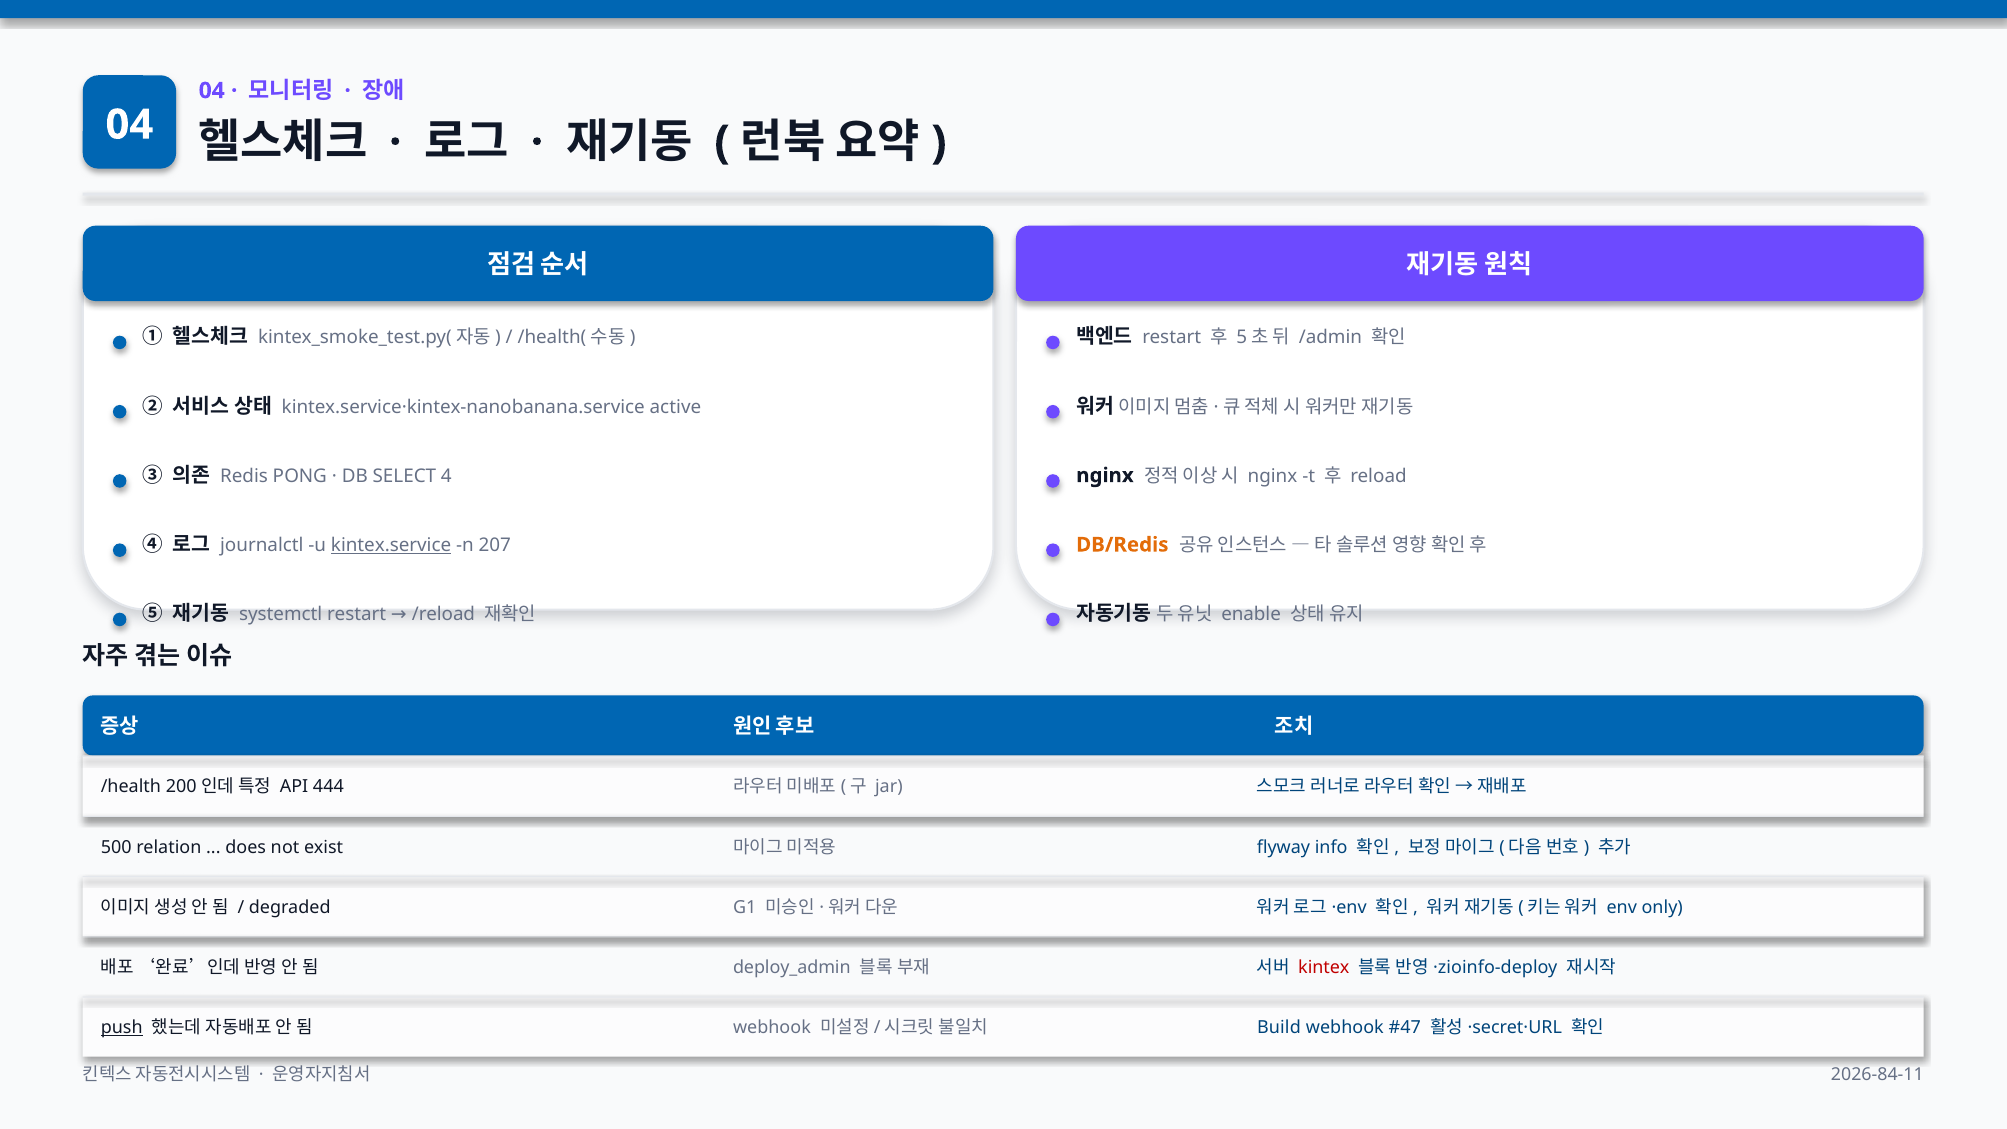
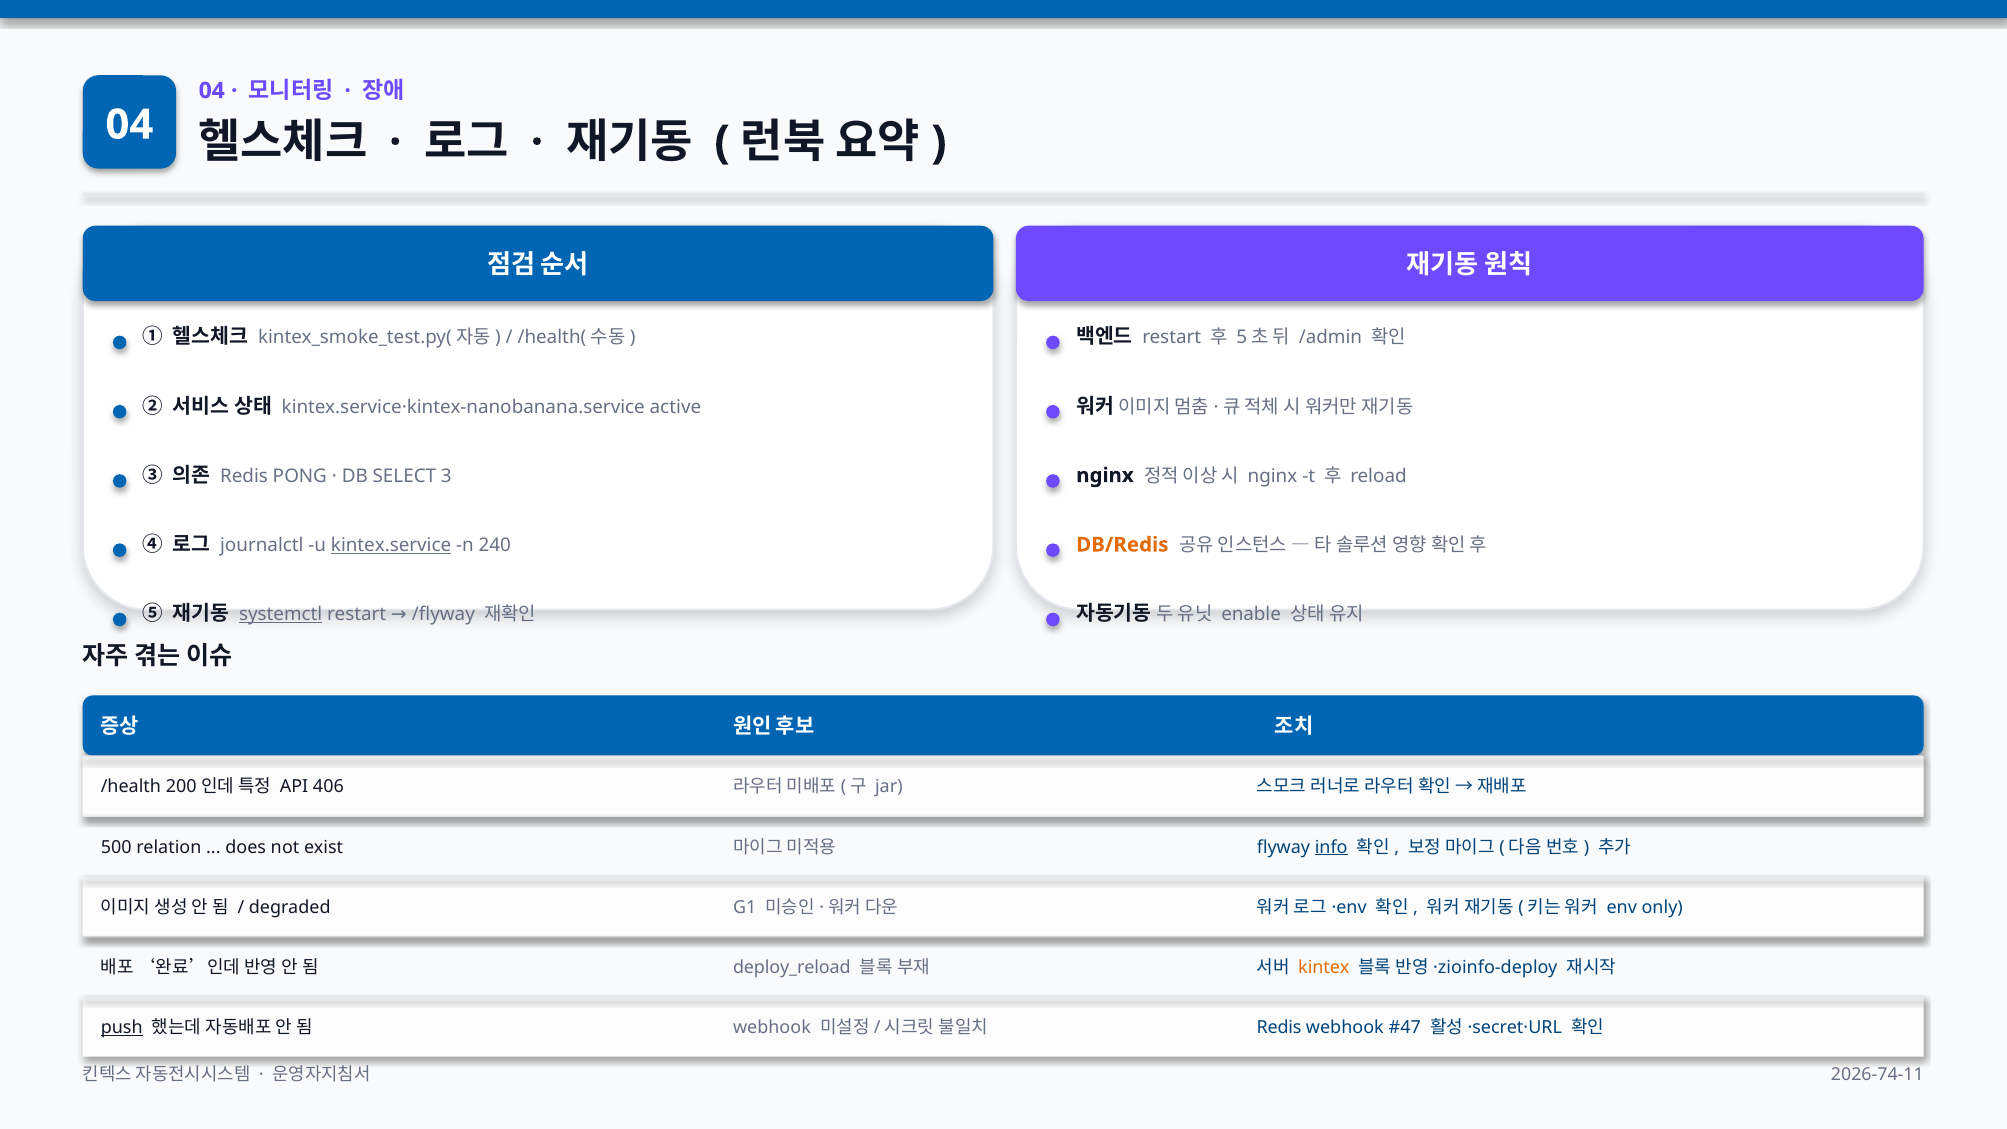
4: 4 -> 3
207: 207 -> 240
systemctl underline: none -> present
/reload: /reload -> /flyway
444: 444 -> 406
info underline: none -> present
deploy_admin: deploy_admin -> deploy_reload
kintex colour: red -> orange
Build at (1279, 1028): Build -> Redis
2026-84-11: 2026-84-11 -> 2026-74-11
